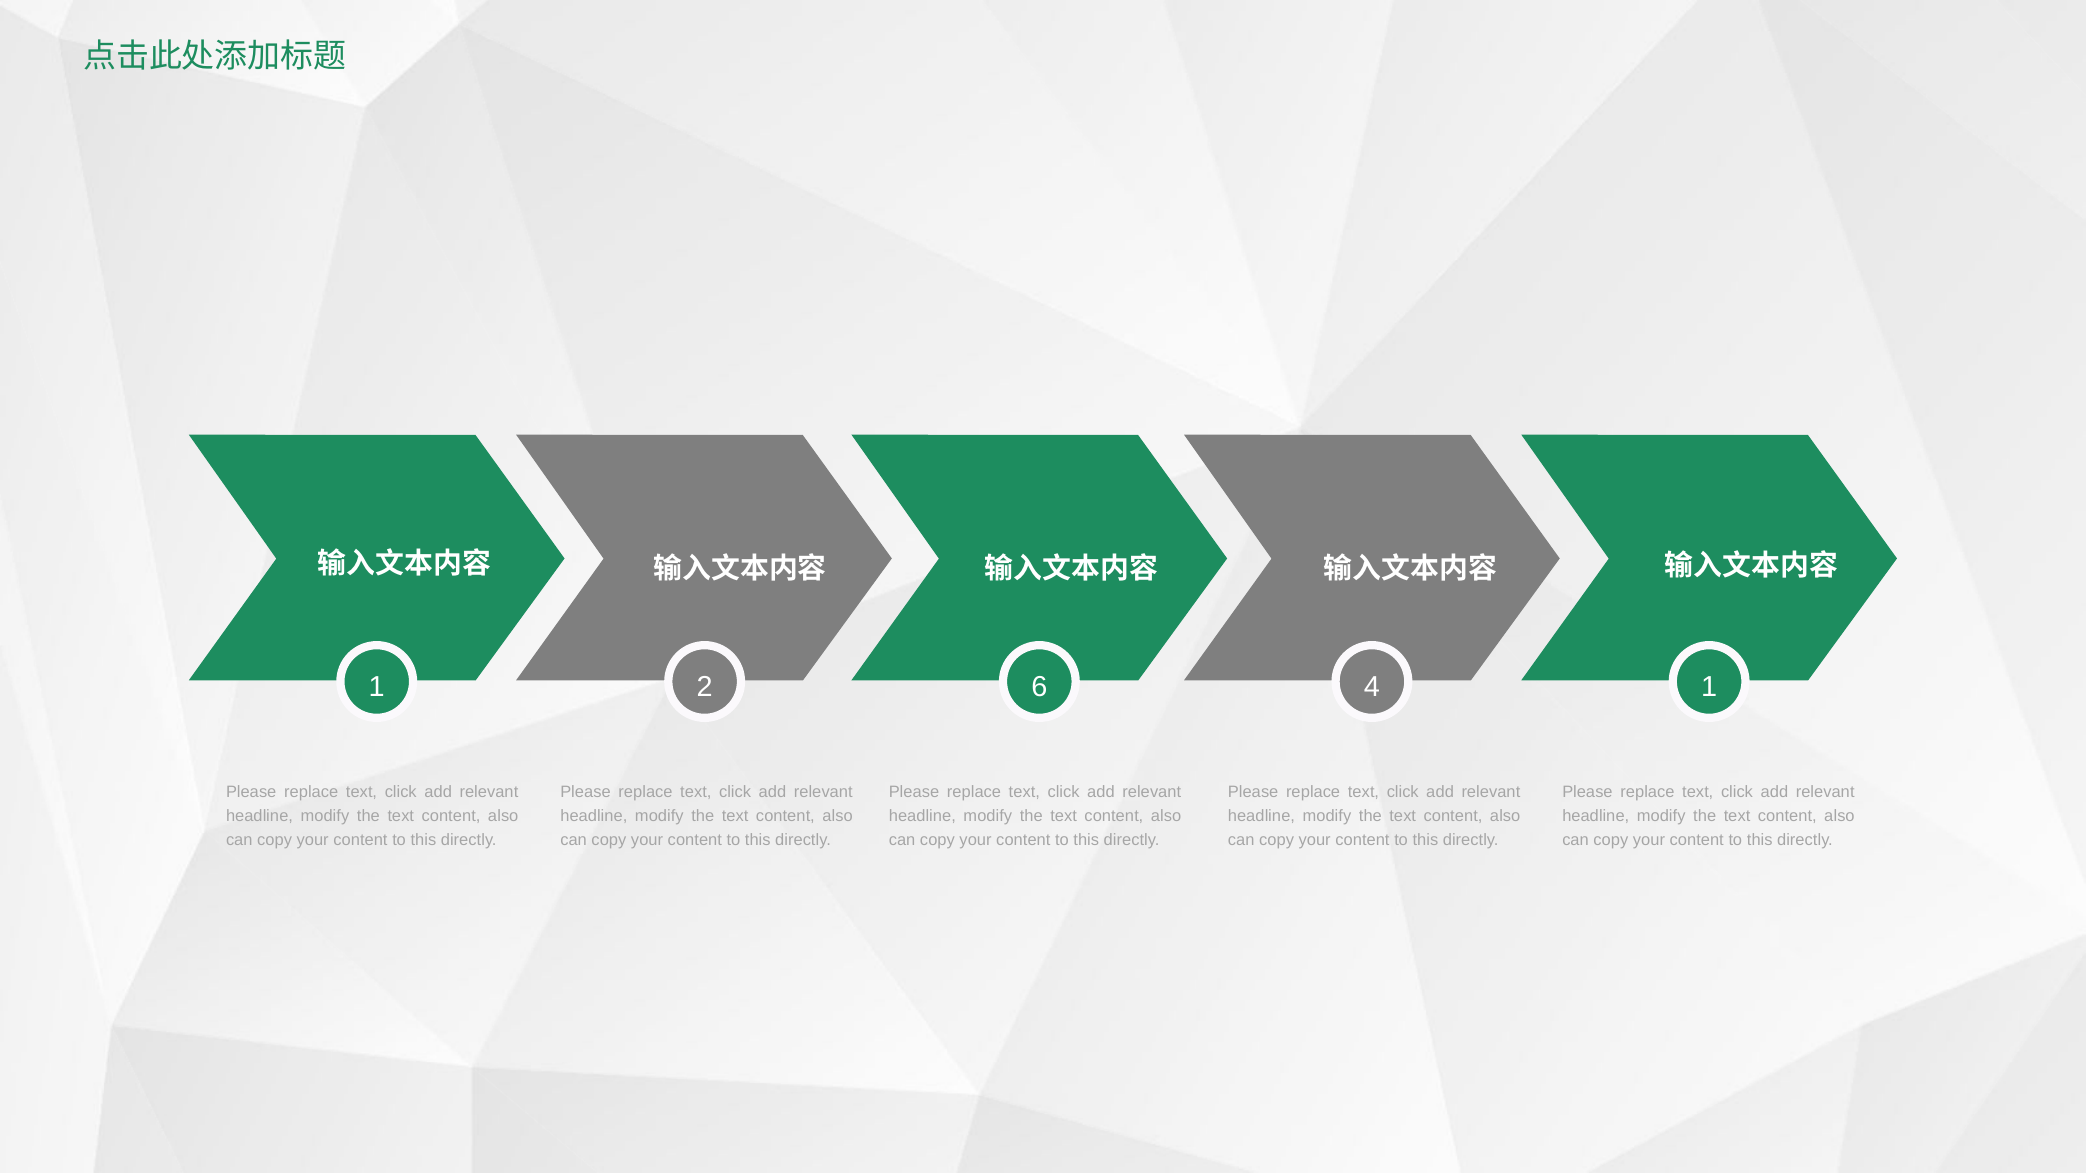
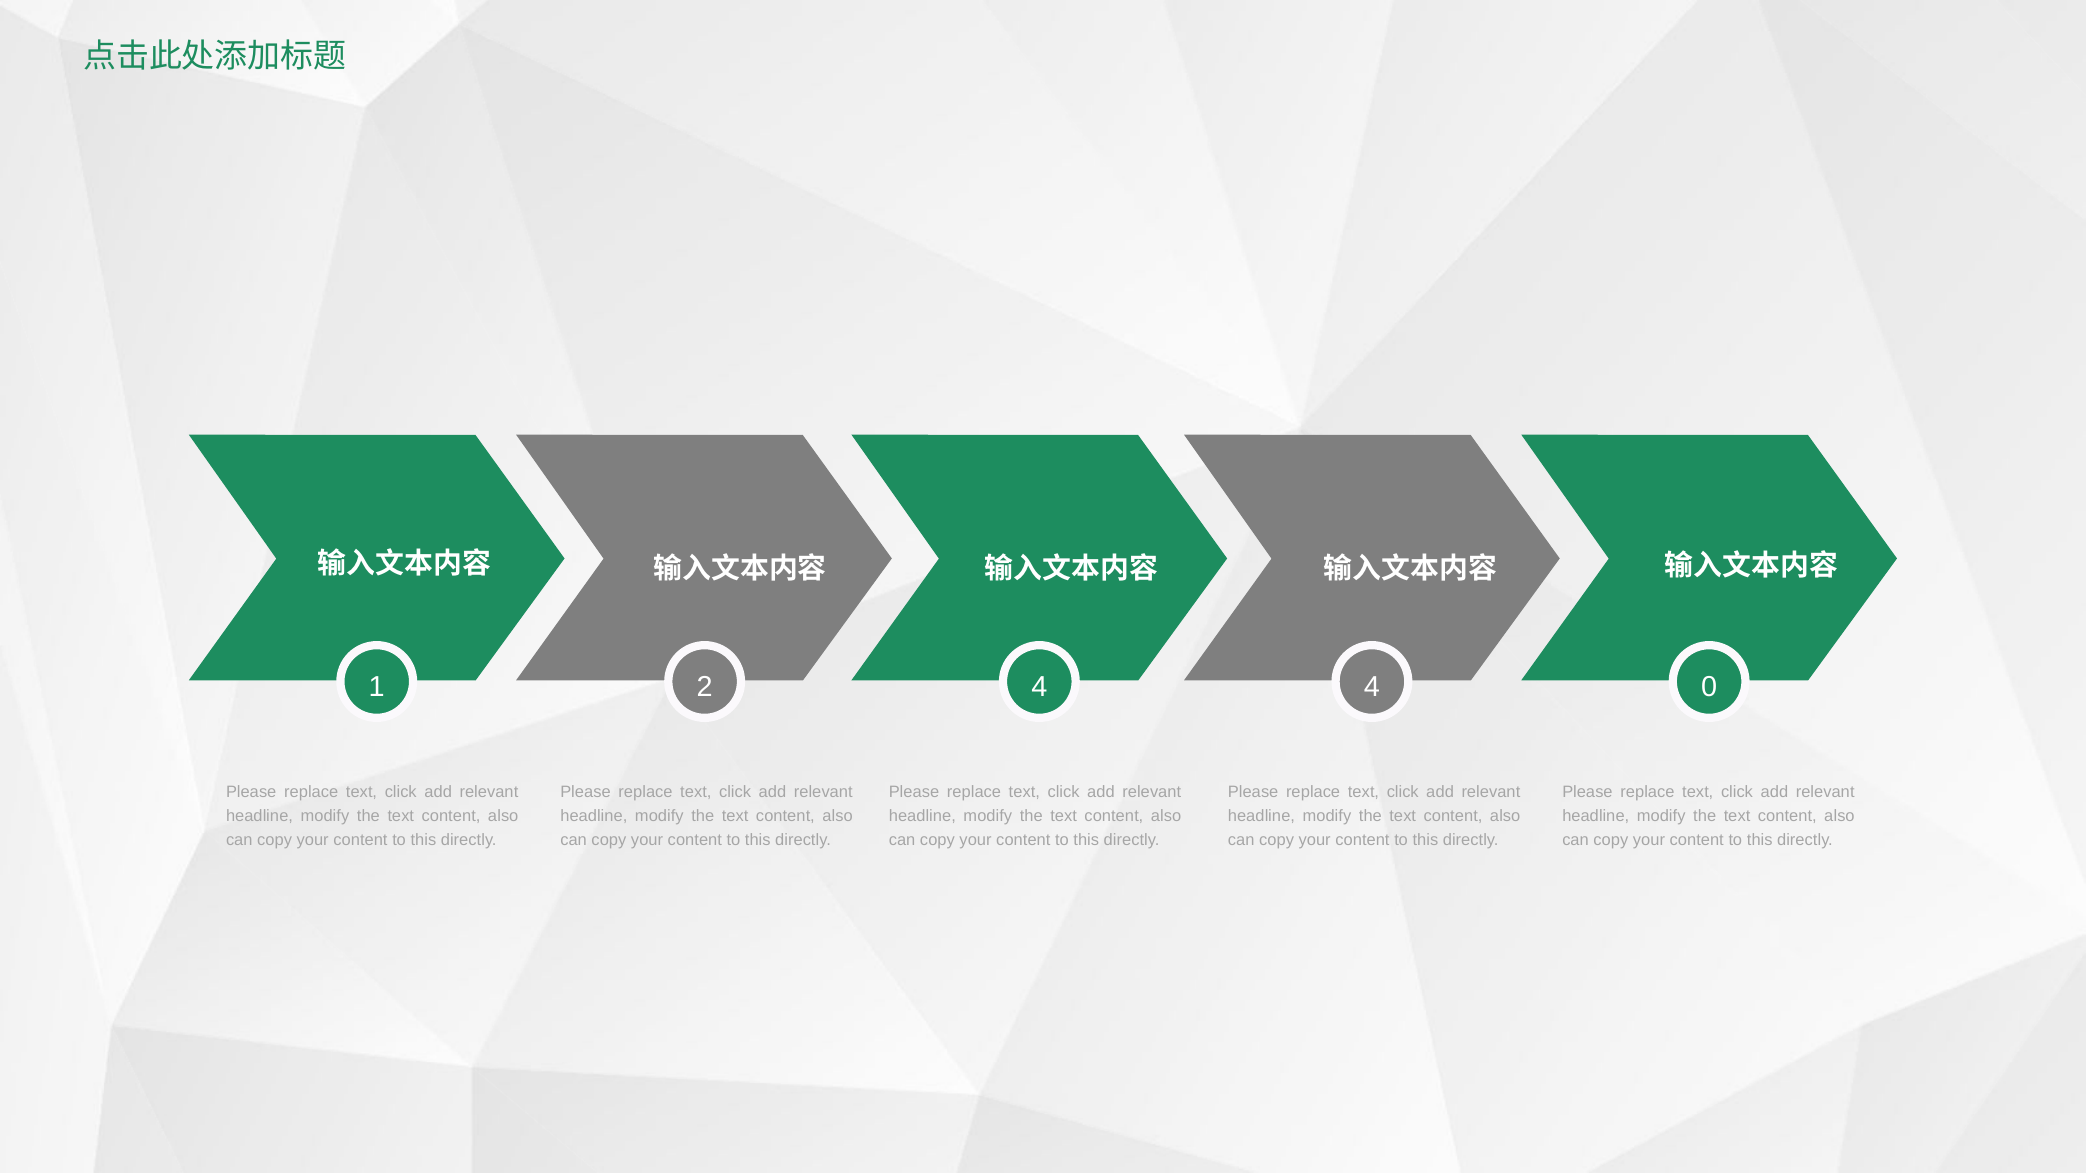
2 6: 6 -> 4
4 1: 1 -> 0
